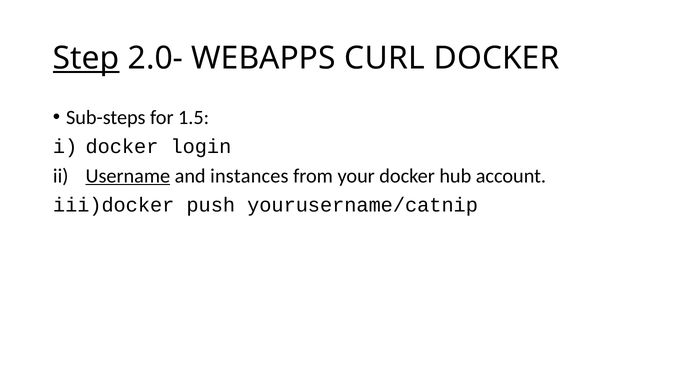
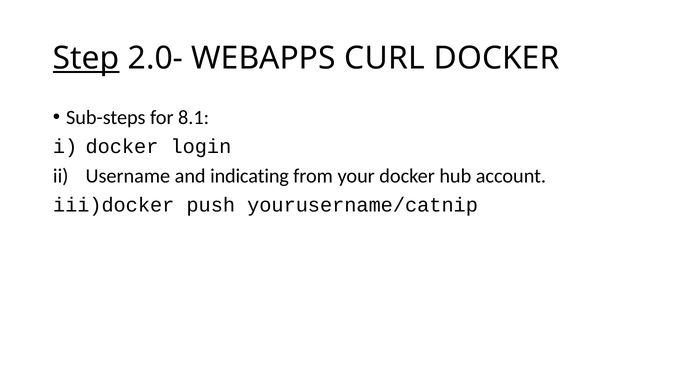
1.5: 1.5 -> 8.1
Username underline: present -> none
instances: instances -> indicating
